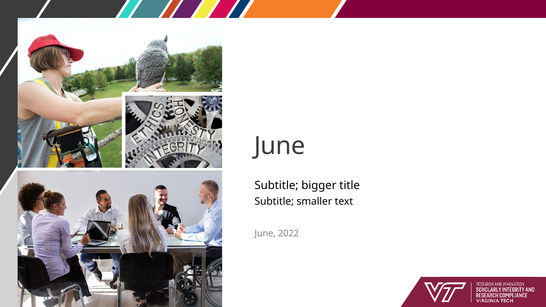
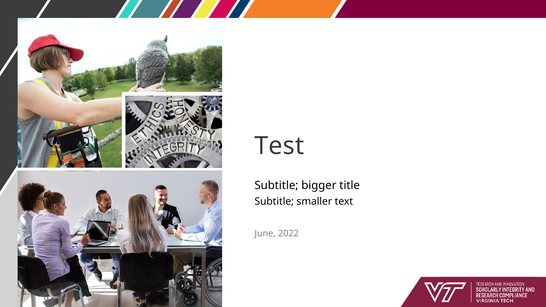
June at (280, 146): June -> Test
